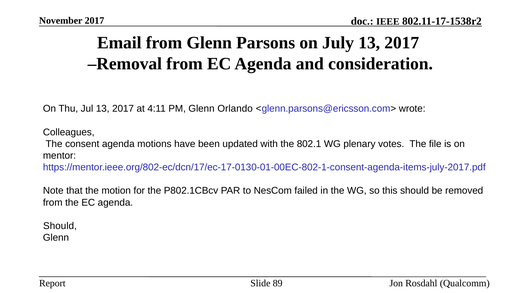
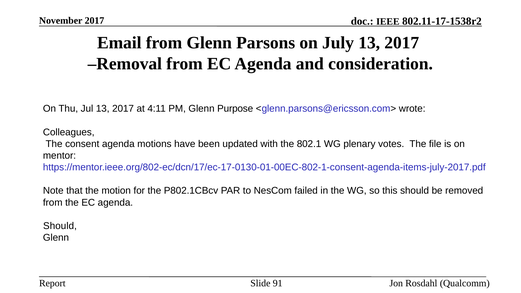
Orlando: Orlando -> Purpose
89: 89 -> 91
